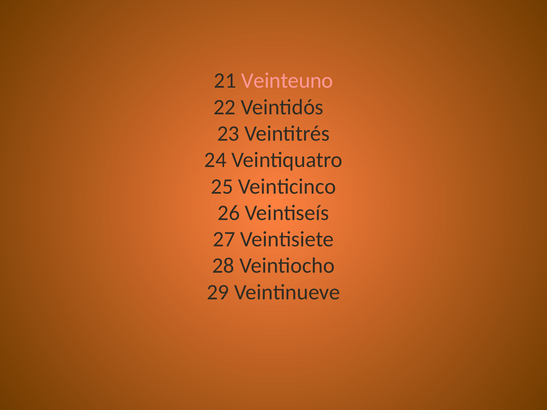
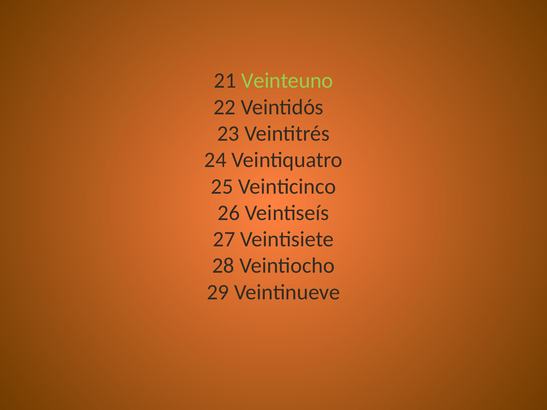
Veinteuno colour: pink -> light green
